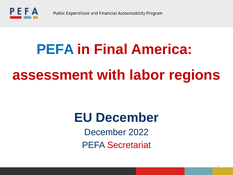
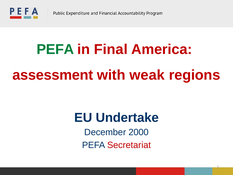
PEFA at (55, 49) colour: blue -> green
labor: labor -> weak
EU December: December -> Undertake
2022: 2022 -> 2000
